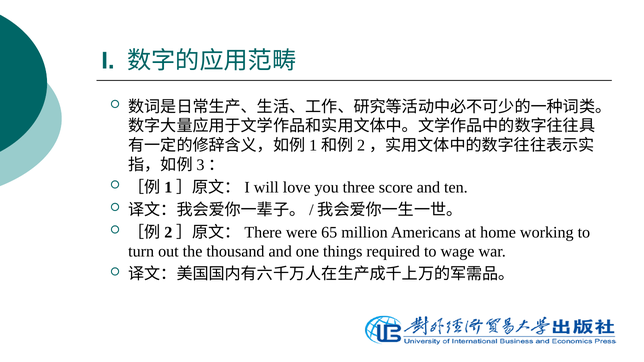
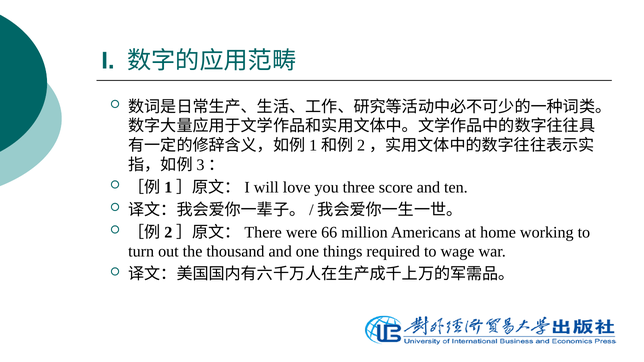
65: 65 -> 66
